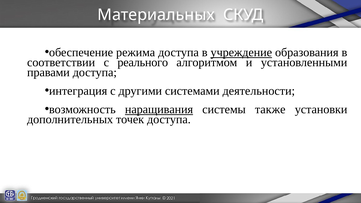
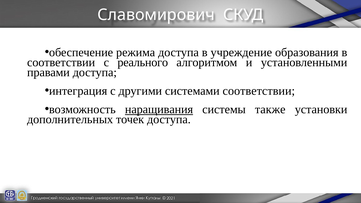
Материальных: Материальных -> Славомирович
учреждение underline: present -> none
системами деятельности: деятельности -> соответствии
